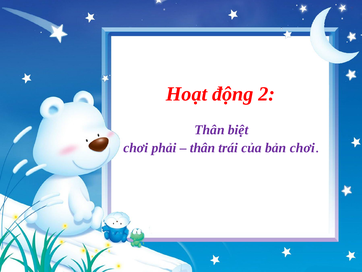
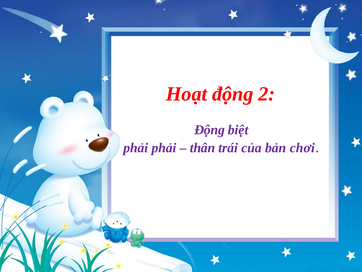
Thân at (209, 130): Thân -> Động
chơi at (136, 148): chơi -> phải
